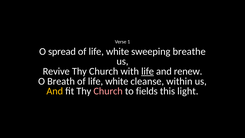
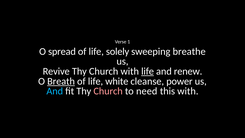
white at (118, 51): white -> solely
Breath underline: none -> present
within: within -> power
And at (55, 91) colour: yellow -> light blue
fields: fields -> need
this light: light -> with
